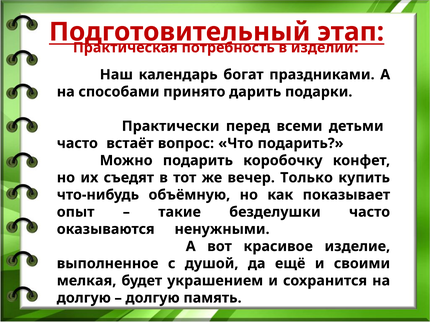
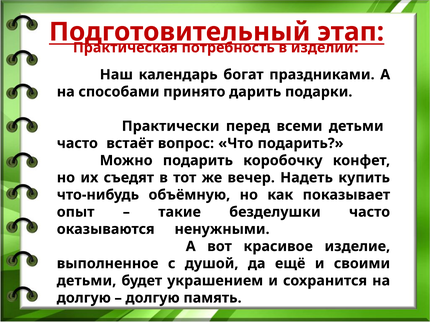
Только: Только -> Надеть
мелкая at (87, 281): мелкая -> детьми
